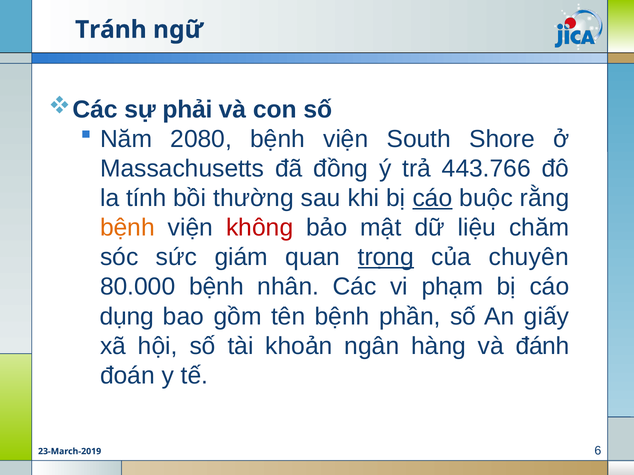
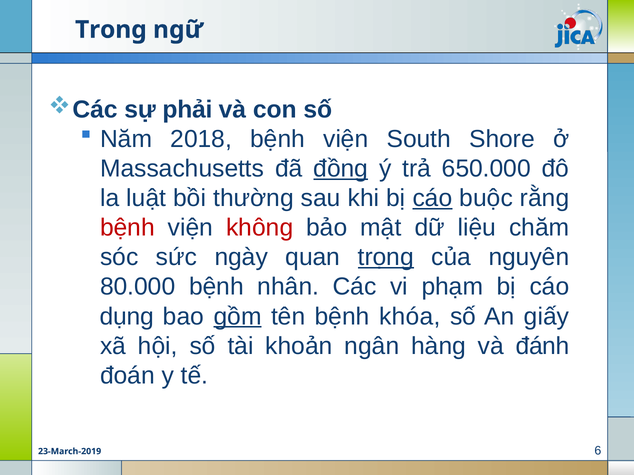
Tránh: Tránh -> Trong
2080: 2080 -> 2018
đồng underline: none -> present
443.766: 443.766 -> 650.000
tính: tính -> luật
bệnh at (127, 228) colour: orange -> red
giám: giám -> ngày
chuyên: chuyên -> nguyên
gồm underline: none -> present
phần: phần -> khóa
